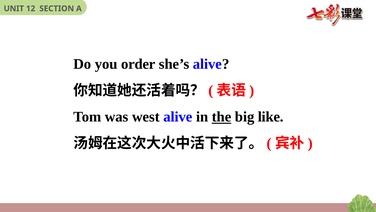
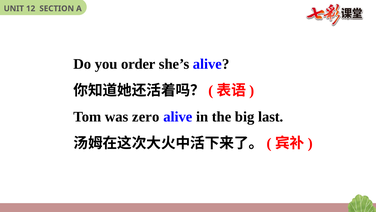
west: west -> zero
the underline: present -> none
like: like -> last
